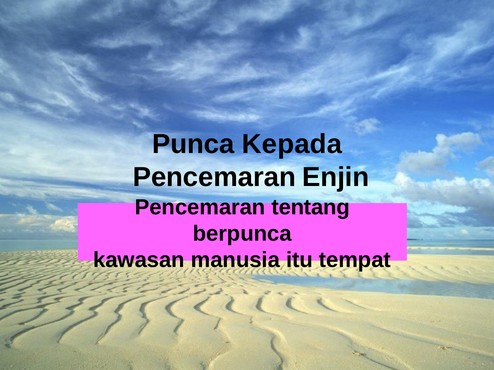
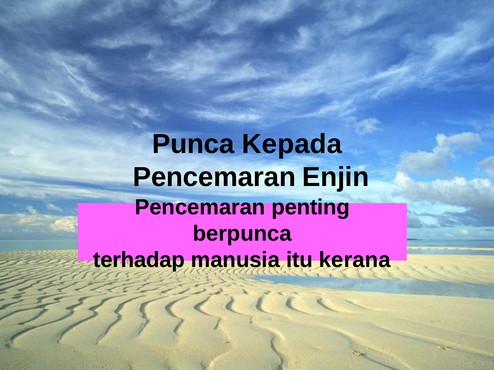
tentang: tentang -> penting
kawasan: kawasan -> terhadap
tempat: tempat -> kerana
